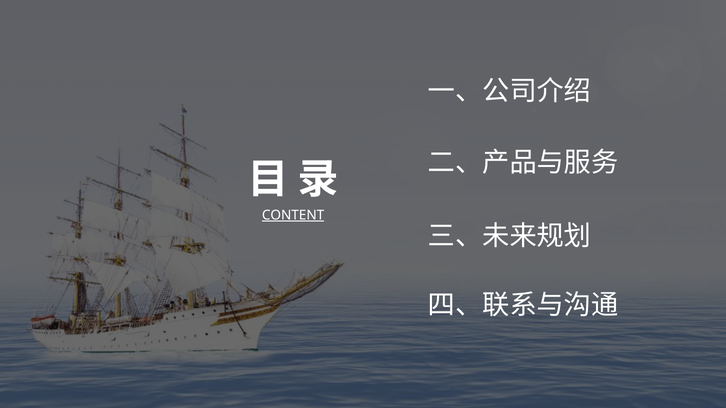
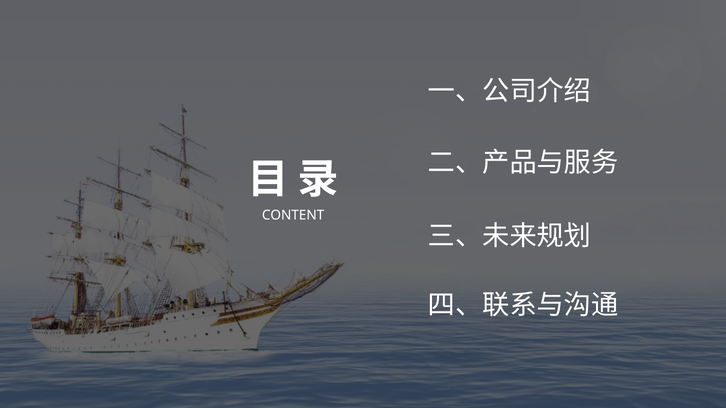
CONTENT underline: present -> none
